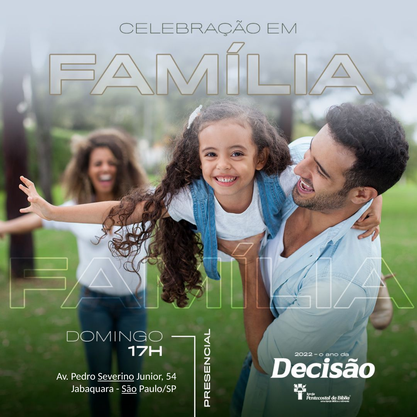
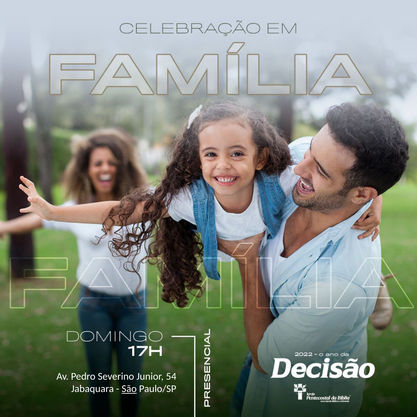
Severino underline: present -> none
